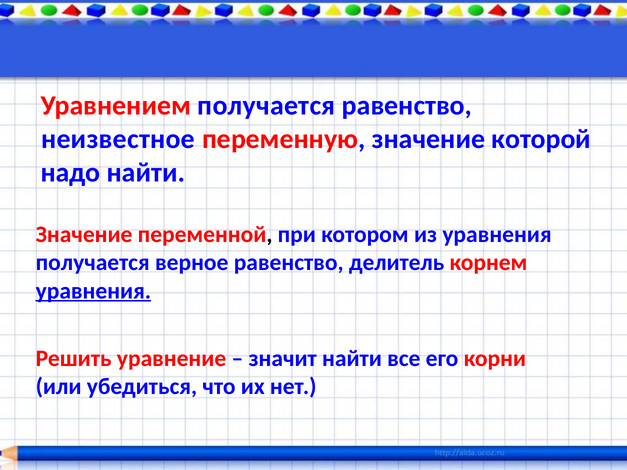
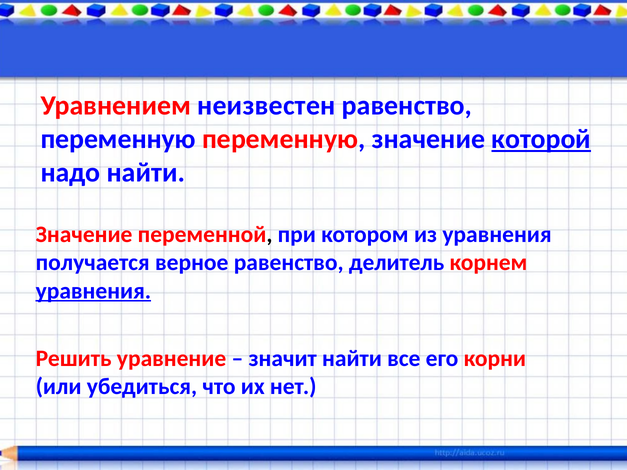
Уравнением получается: получается -> неизвестен
неизвестное at (118, 139): неизвестное -> переменную
которой underline: none -> present
